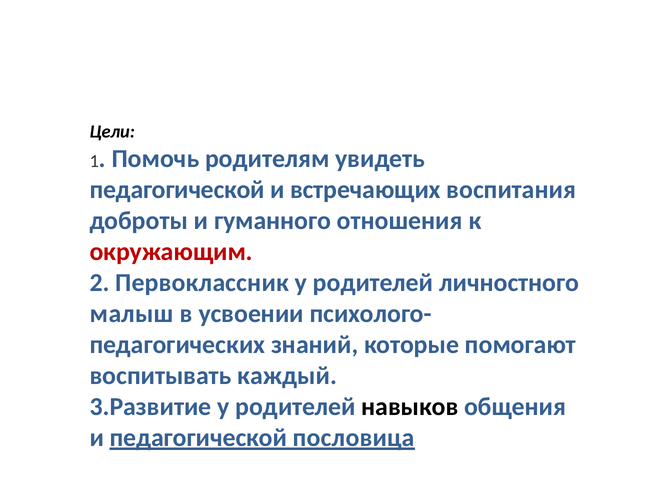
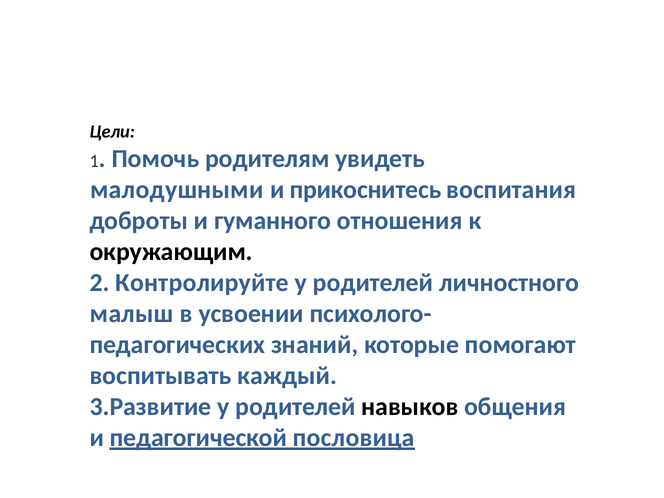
педагогической at (177, 190): педагогической -> малодушными
встречающих: встречающих -> прикоснитесь
окружающим colour: red -> black
Первоклассник: Первоклассник -> Контролируйте
